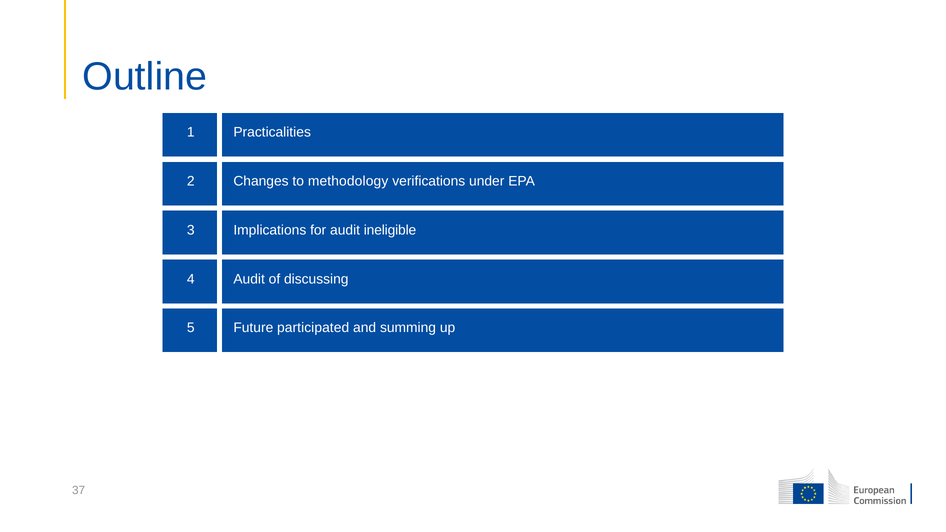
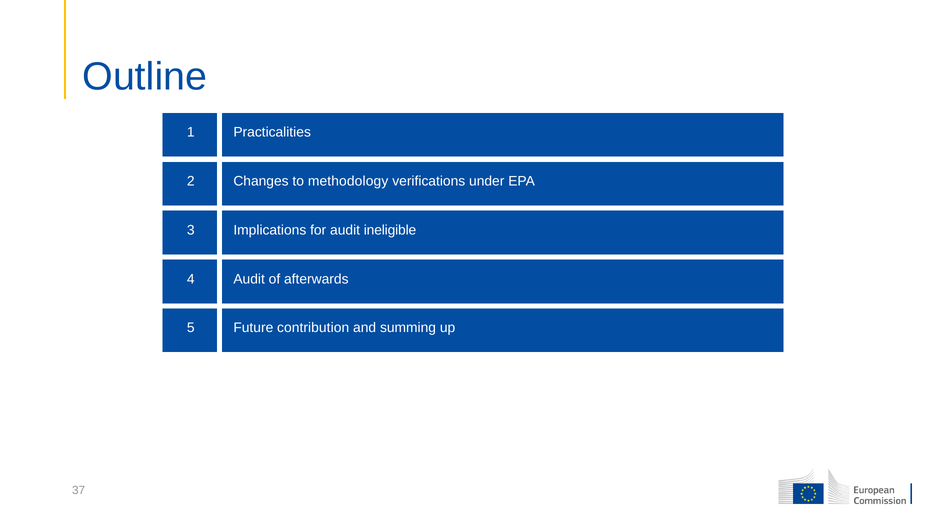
discussing: discussing -> afterwards
participated: participated -> contribution
